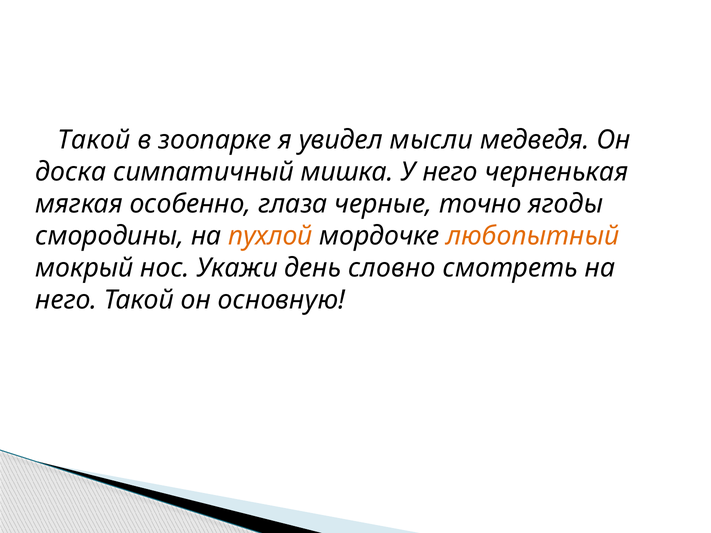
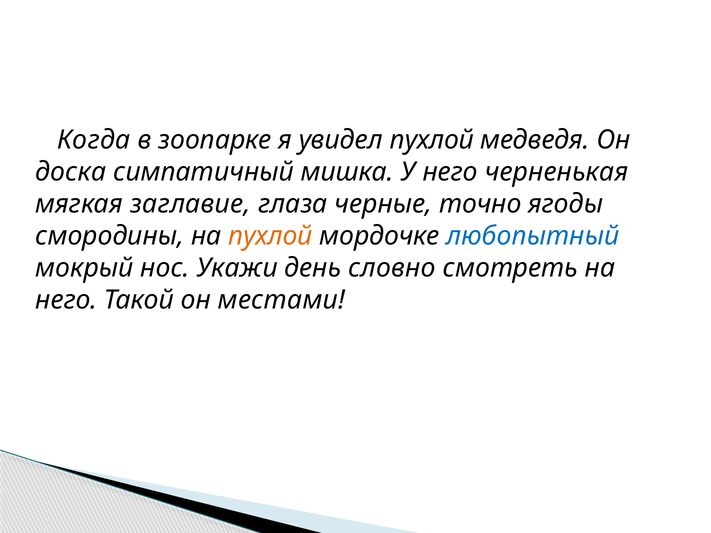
Такой at (94, 140): Такой -> Когда
увидел мысли: мысли -> пухлой
особенно: особенно -> заглавие
любопытный colour: orange -> blue
основную: основную -> местами
